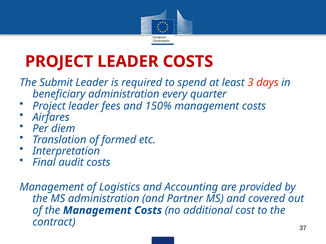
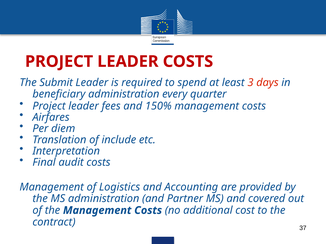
formed: formed -> include
